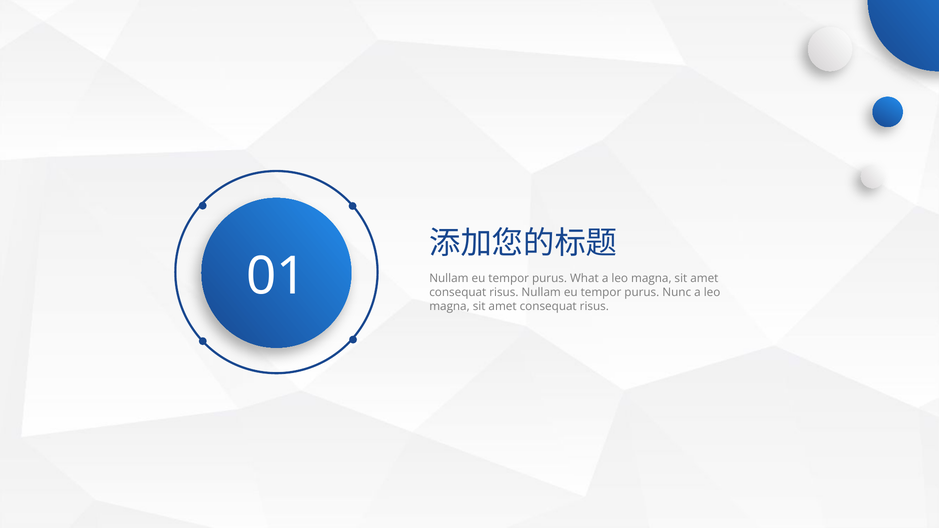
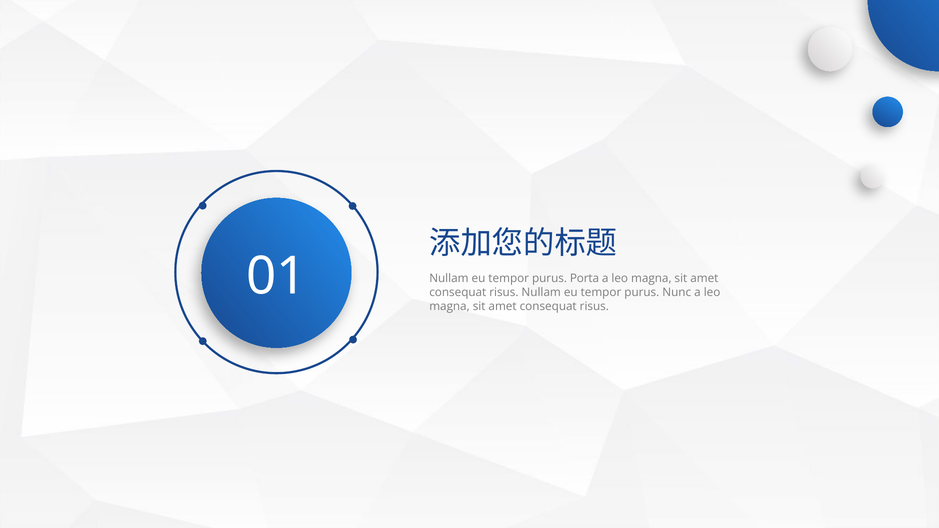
What: What -> Porta
